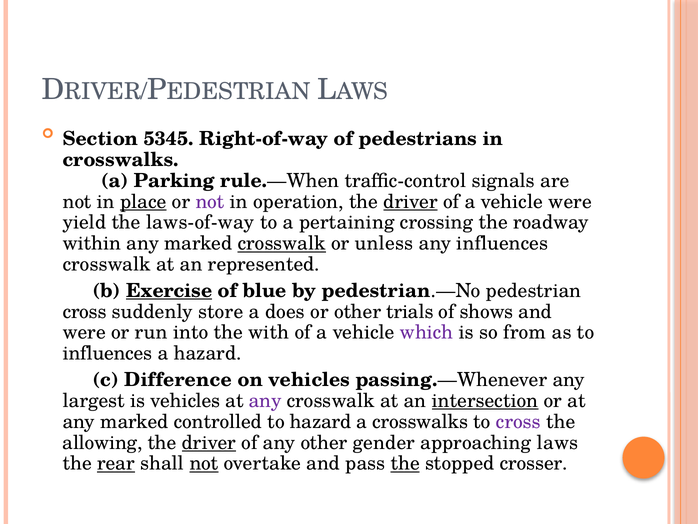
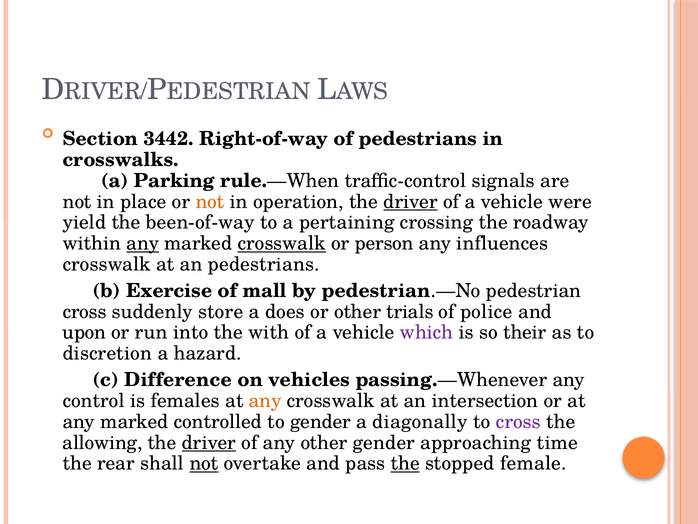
5345: 5345 -> 3442
place underline: present -> none
not at (210, 201) colour: purple -> orange
laws-of-way: laws-of-way -> been-of-way
any at (143, 243) underline: none -> present
unless: unless -> person
an represented: represented -> pedestrians
Exercise underline: present -> none
blue: blue -> mall
shows: shows -> police
were at (84, 332): were -> upon
from: from -> their
influences at (108, 353): influences -> discretion
largest: largest -> control
is vehicles: vehicles -> females
any at (265, 400) colour: purple -> orange
intersection underline: present -> none
to hazard: hazard -> gender
a crosswalks: crosswalks -> diagonally
laws: laws -> time
rear underline: present -> none
crosser: crosser -> female
